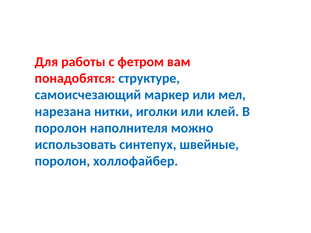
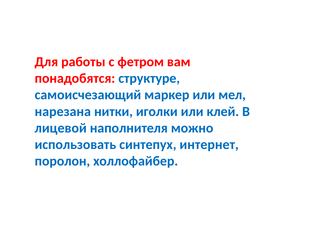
поролон at (61, 128): поролон -> лицевой
швейные: швейные -> интернет
